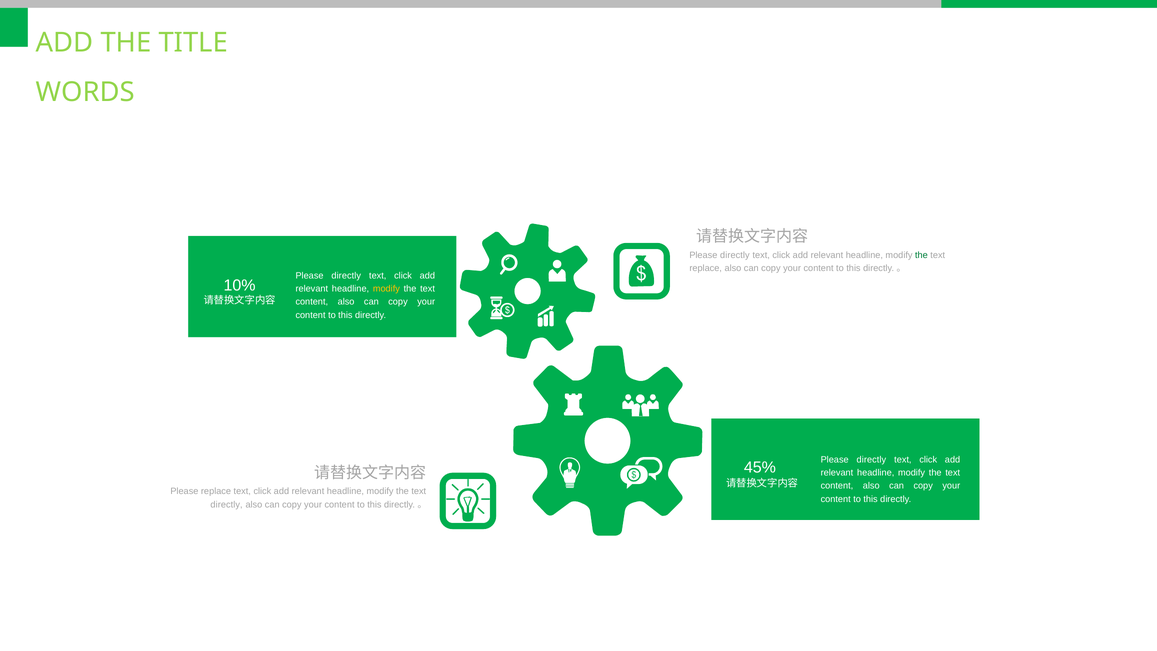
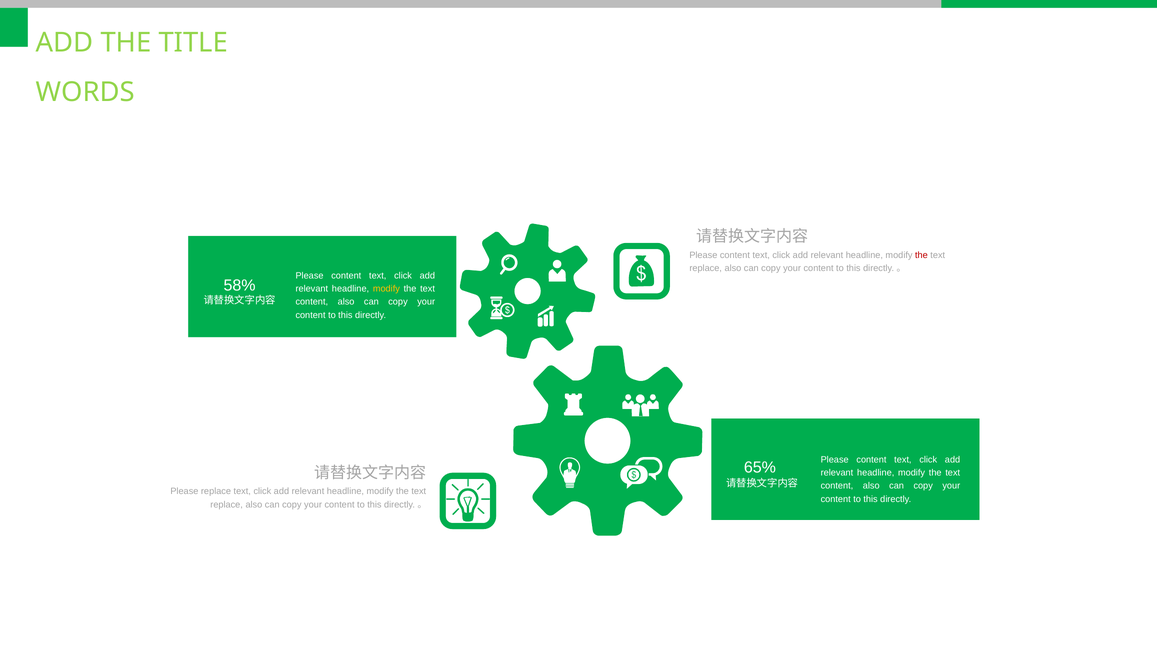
directly at (735, 255): directly -> content
the at (921, 255) colour: green -> red
directly at (346, 276): directly -> content
10%: 10% -> 58%
directly at (871, 459): directly -> content
45%: 45% -> 65%
directly at (227, 504): directly -> replace
